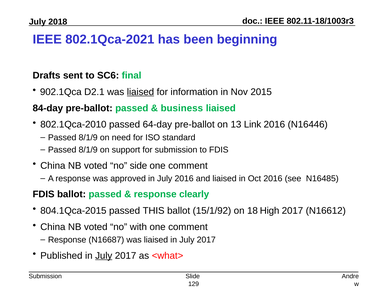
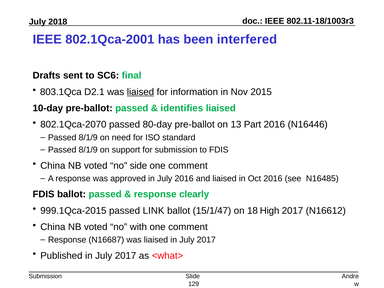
802.1Qca-2021: 802.1Qca-2021 -> 802.1Qca-2001
beginning: beginning -> interfered
902.1Qca: 902.1Qca -> 803.1Qca
84-day: 84-day -> 10-day
business: business -> identifies
802.1Qca-2010: 802.1Qca-2010 -> 802.1Qca-2070
64-day: 64-day -> 80-day
Link: Link -> Part
804.1Qca-2015: 804.1Qca-2015 -> 999.1Qca-2015
THIS: THIS -> LINK
15/1/92: 15/1/92 -> 15/1/47
July at (104, 256) underline: present -> none
